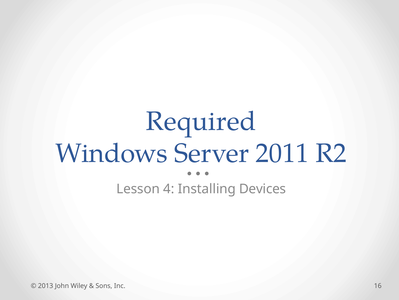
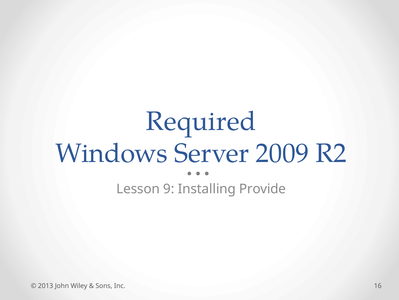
2011: 2011 -> 2009
4: 4 -> 9
Devices: Devices -> Provide
